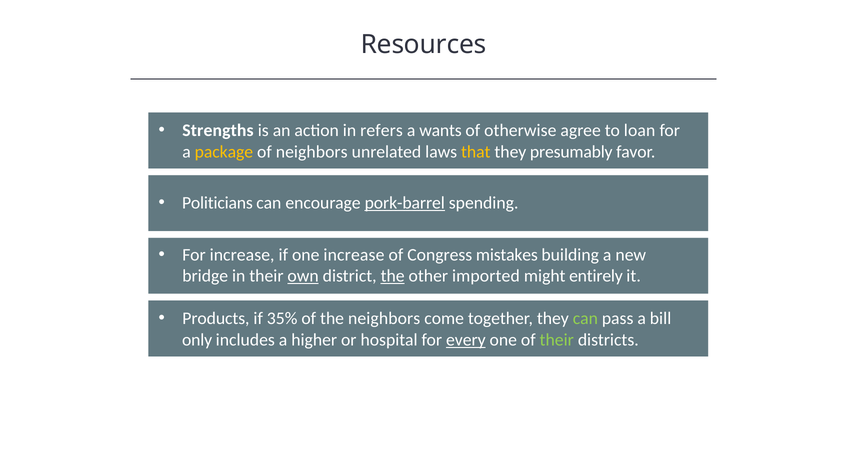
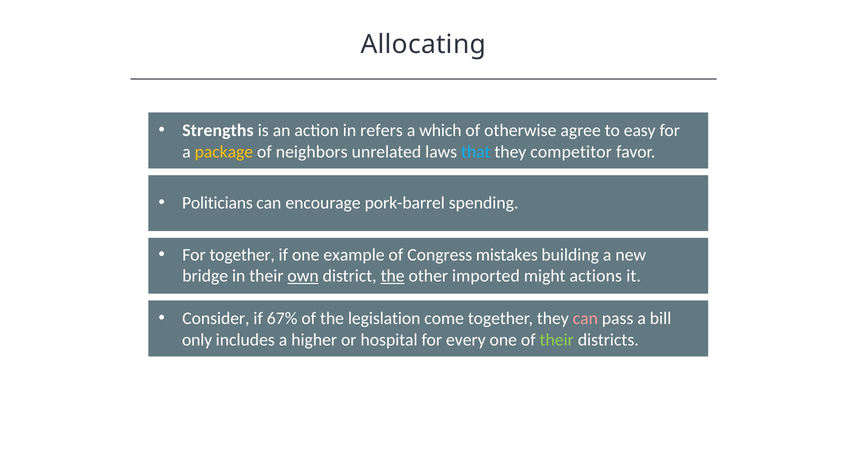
Resources: Resources -> Allocating
wants: wants -> which
loan: loan -> easy
that colour: yellow -> light blue
presumably: presumably -> competitor
pork-barrel underline: present -> none
For increase: increase -> together
one increase: increase -> example
entirely: entirely -> actions
Products: Products -> Consider
35%: 35% -> 67%
the neighbors: neighbors -> legislation
can at (585, 319) colour: light green -> pink
every underline: present -> none
